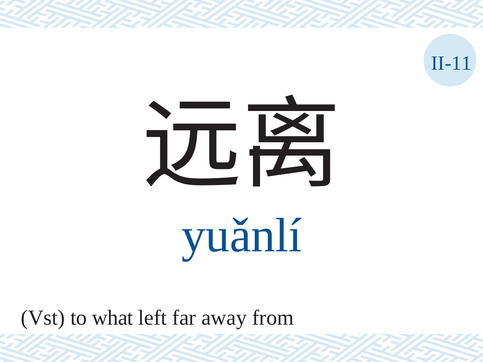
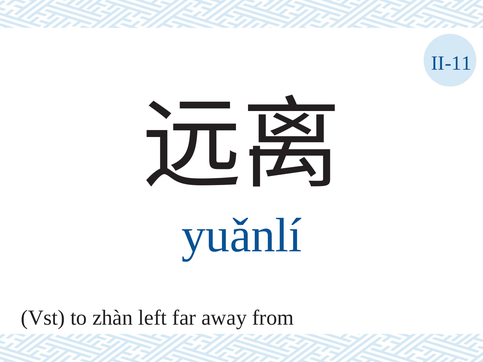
what: what -> zhàn
